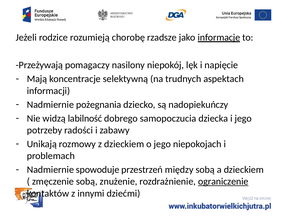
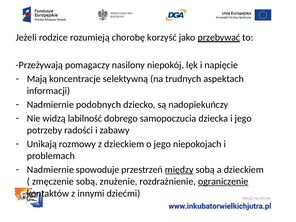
rzadsze: rzadsze -> korzyść
informacje: informacje -> przebywać
pożegnania: pożegnania -> podobnych
między underline: none -> present
